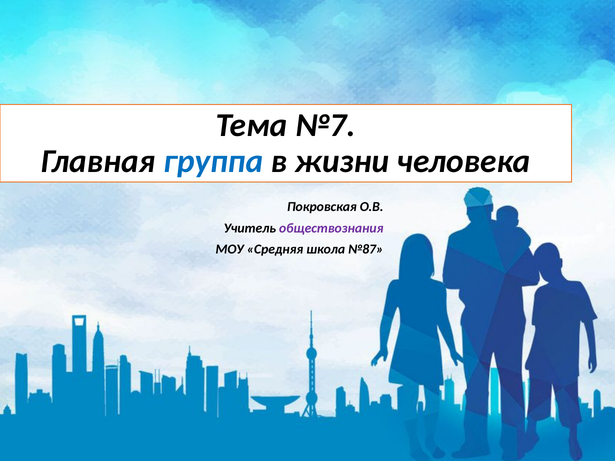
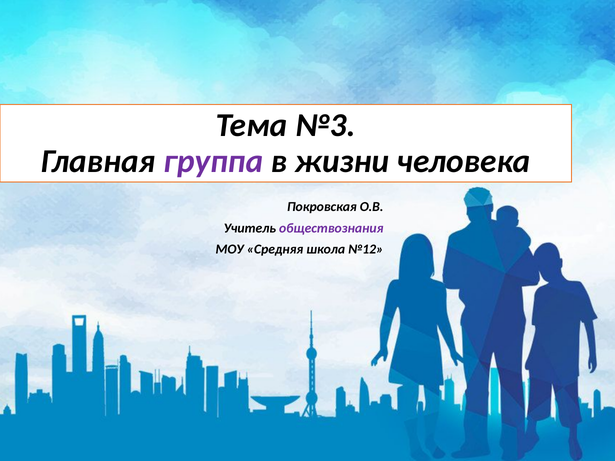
№7: №7 -> №3
группа colour: blue -> purple
№87: №87 -> №12
